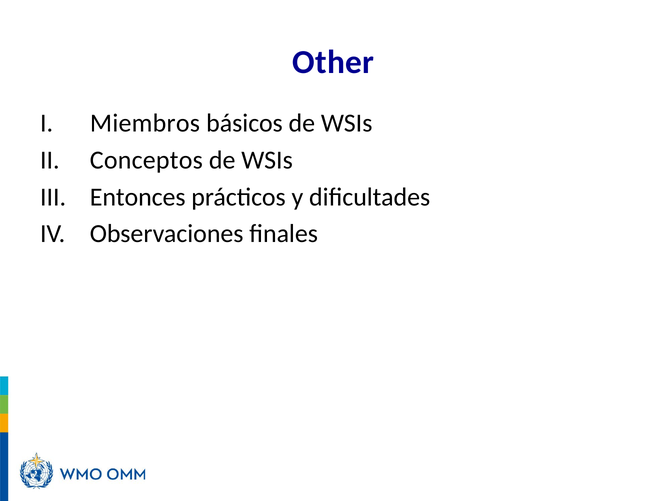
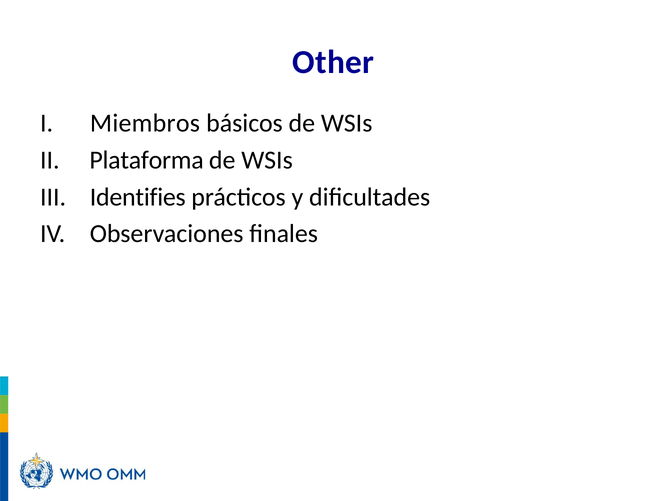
Conceptos: Conceptos -> Plataforma
Entonces: Entonces -> Identifies
